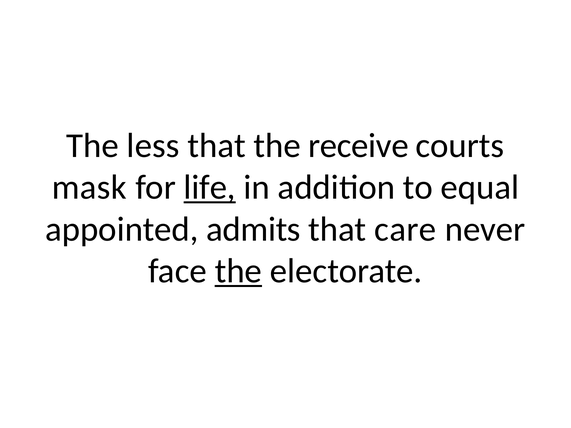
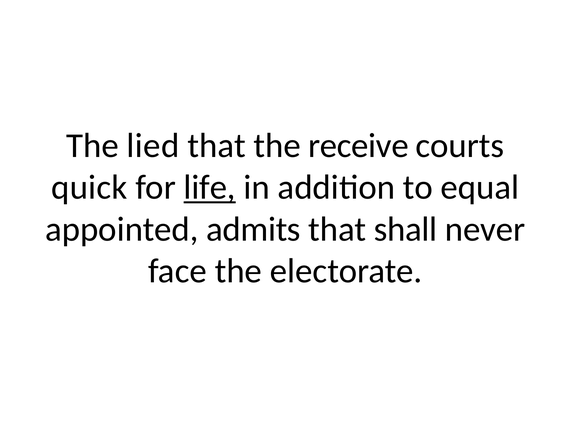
less: less -> lied
mask: mask -> quick
care: care -> shall
the at (238, 271) underline: present -> none
